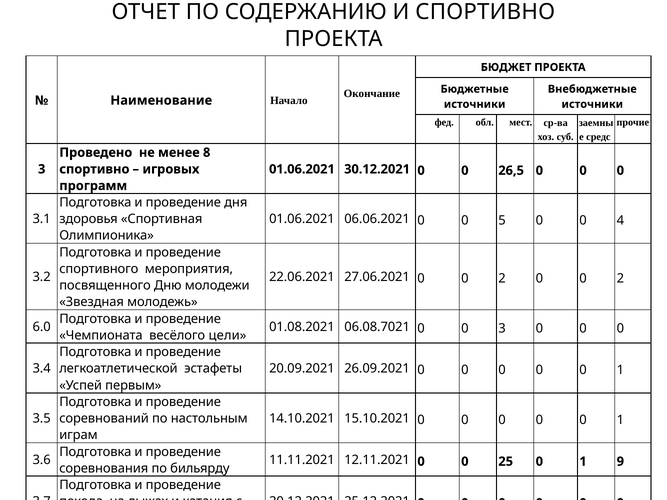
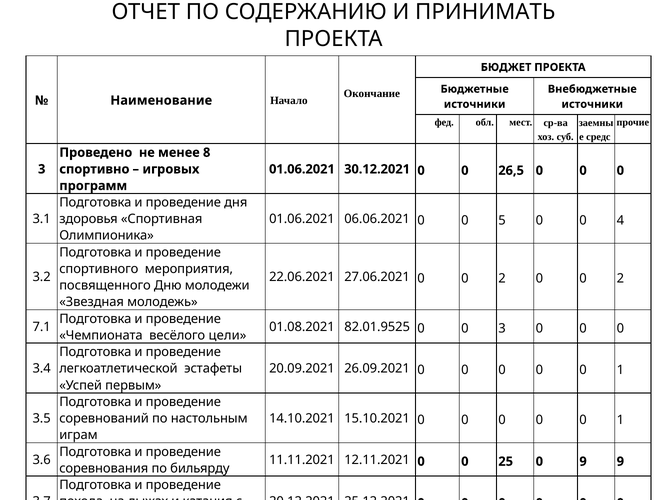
И СПОРТИВНО: СПОРТИВНО -> ПРИНИМАТЬ
6.0: 6.0 -> 7.1
06.08.7021: 06.08.7021 -> 82.01.9525
25 0 1: 1 -> 9
